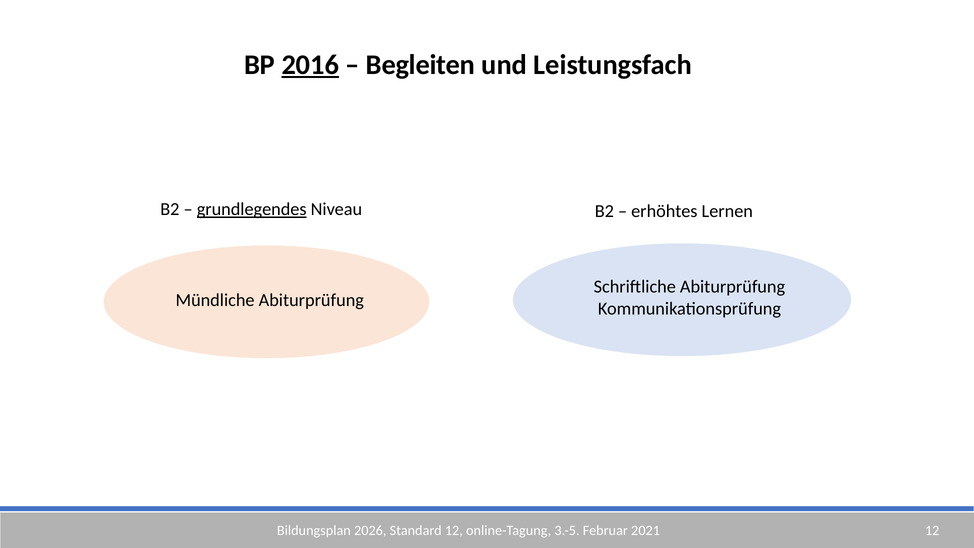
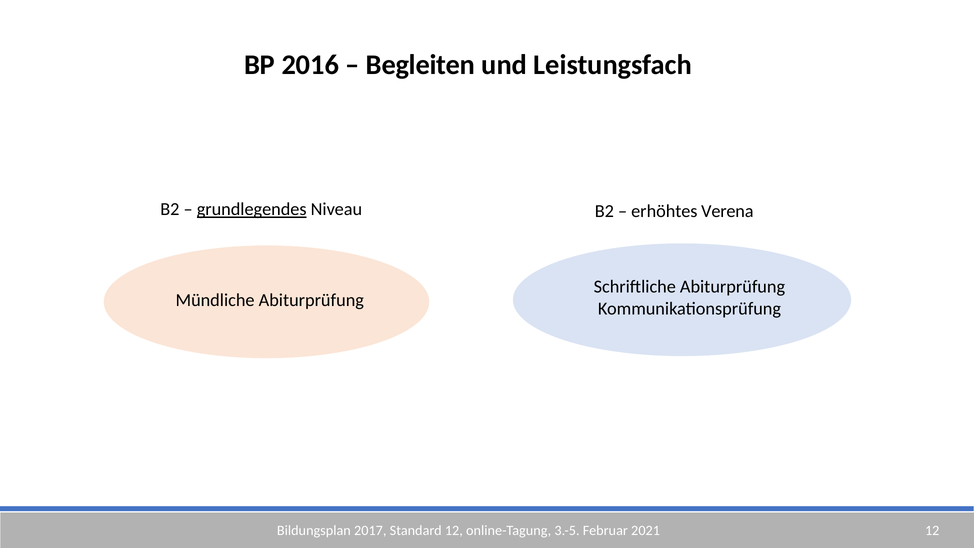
2016 underline: present -> none
Lernen: Lernen -> Verena
2026: 2026 -> 2017
